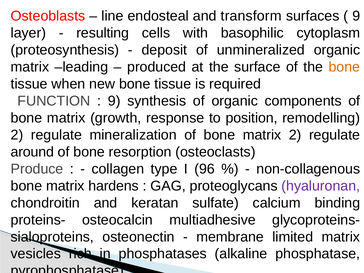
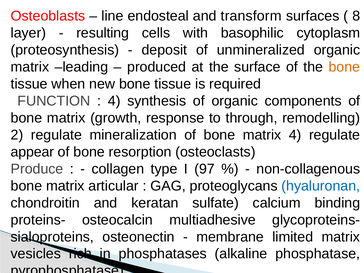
9 at (356, 16): 9 -> 8
9 at (114, 101): 9 -> 4
position: position -> through
matrix 2: 2 -> 4
around: around -> appear
96: 96 -> 97
hardens: hardens -> articular
hyaluronan colour: purple -> blue
